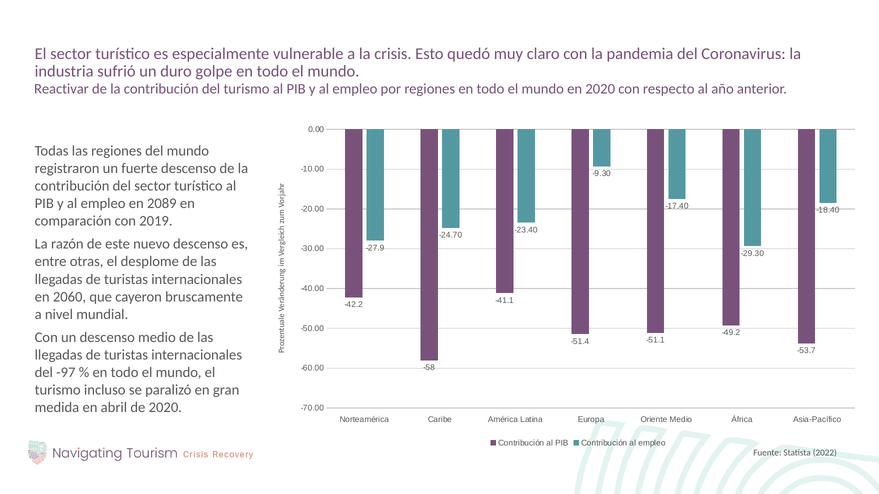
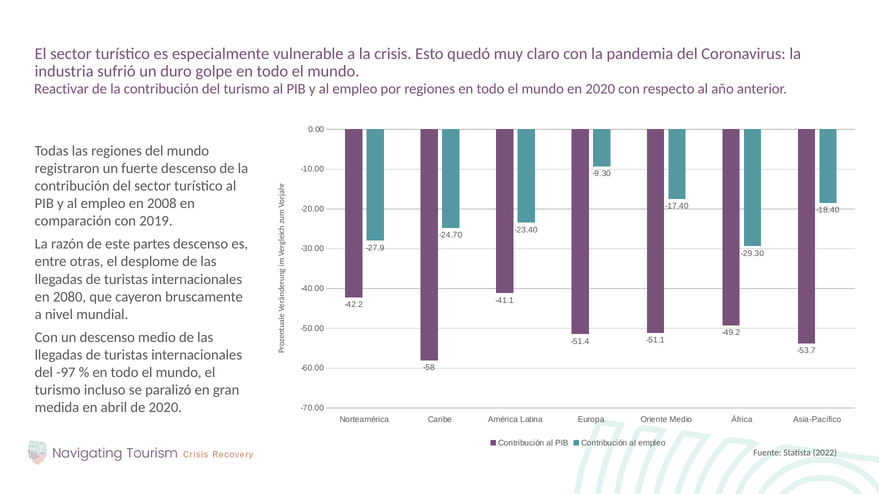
2089: 2089 -> 2008
nuevo: nuevo -> partes
2060: 2060 -> 2080
